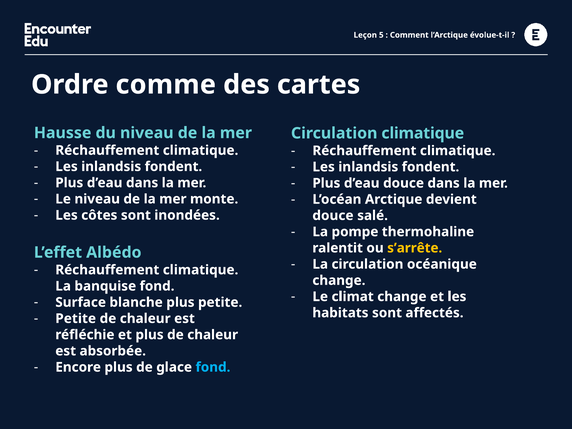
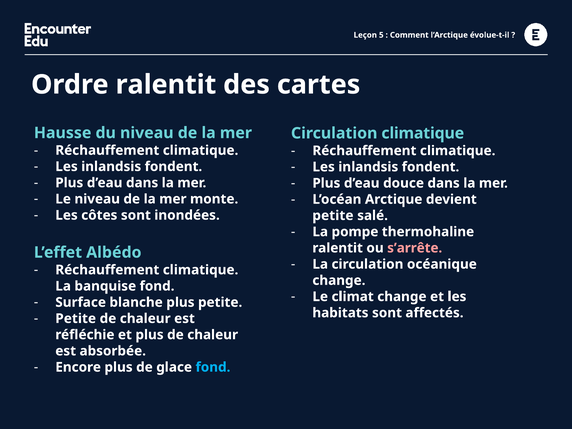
Ordre comme: comme -> ralentit
douce at (333, 216): douce -> petite
s’arrête colour: yellow -> pink
